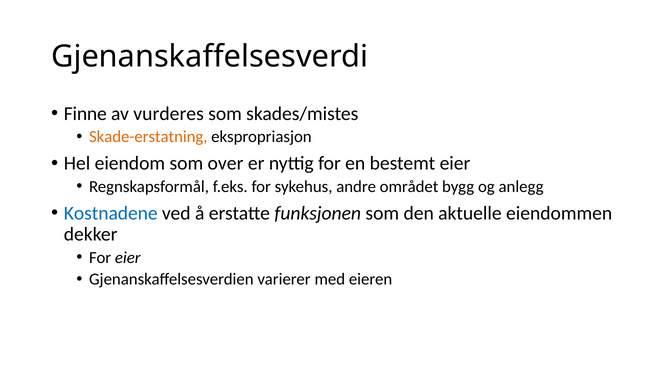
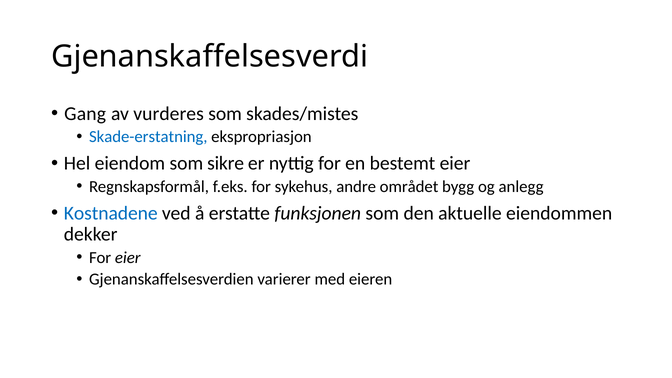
Finne: Finne -> Gang
Skade-erstatning colour: orange -> blue
over: over -> sikre
